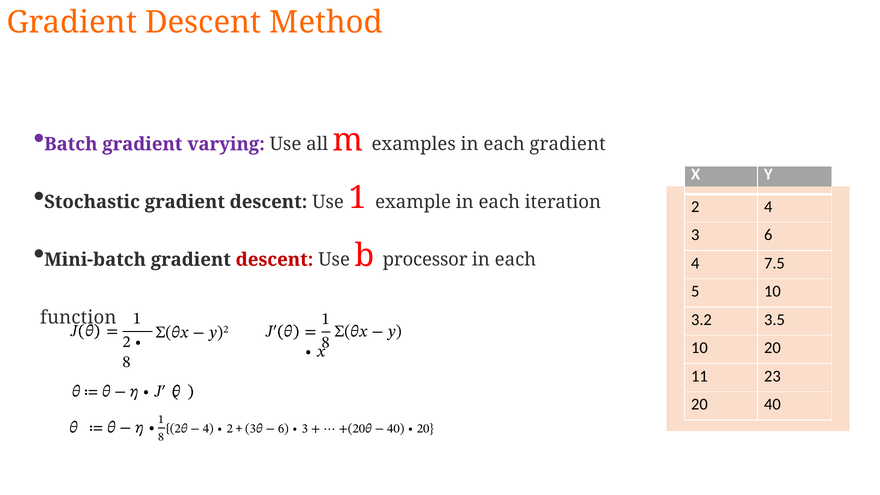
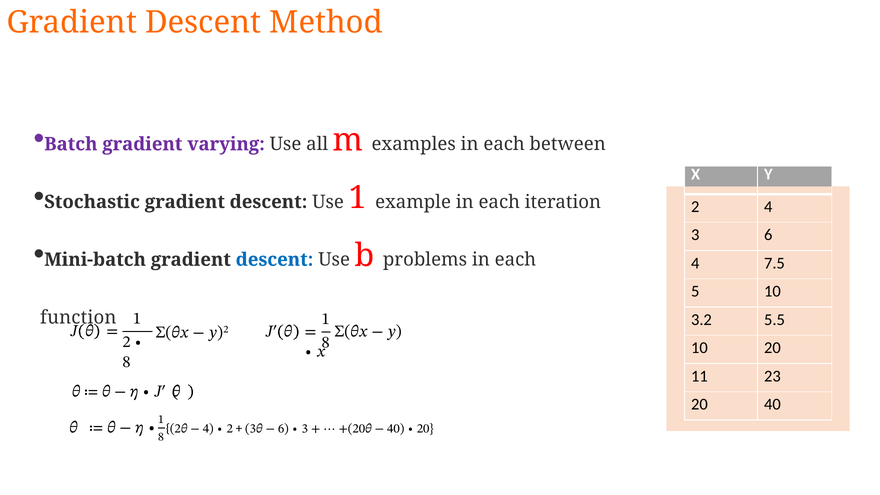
each gradient: gradient -> between
descent at (275, 260) colour: red -> blue
processor: processor -> problems
3.5: 3.5 -> 5.5
